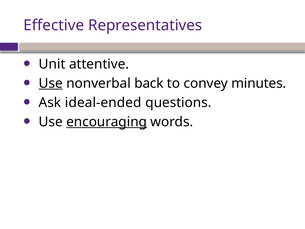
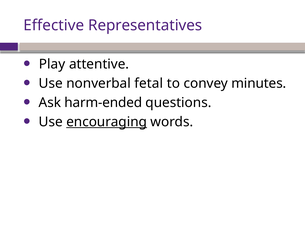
Unit: Unit -> Play
Use at (51, 83) underline: present -> none
back: back -> fetal
ideal-ended: ideal-ended -> harm-ended
